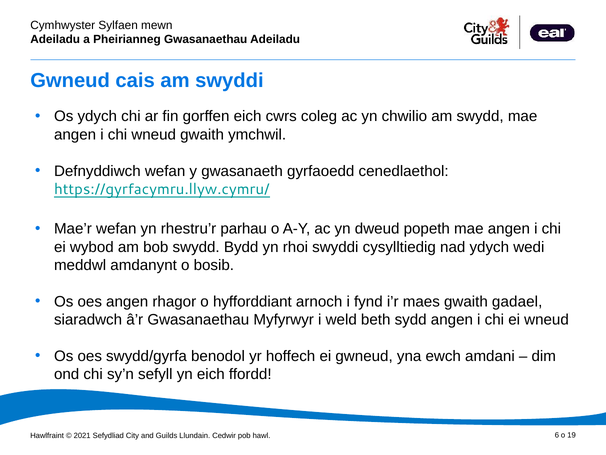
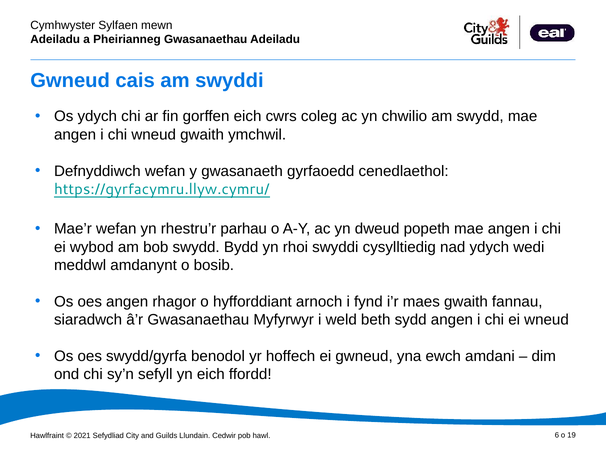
gadael: gadael -> fannau
